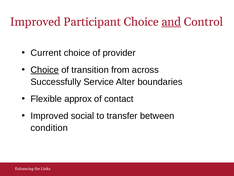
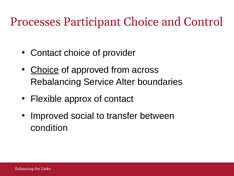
Improved at (35, 22): Improved -> Processes
and underline: present -> none
Current at (46, 53): Current -> Contact
transition: transition -> approved
Successfully: Successfully -> Rebalancing
